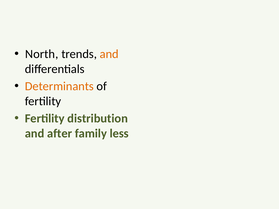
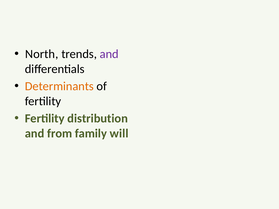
and at (109, 54) colour: orange -> purple
after: after -> from
less: less -> will
